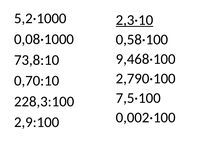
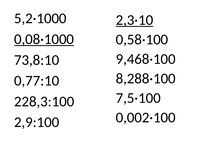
0,08·1000 underline: none -> present
2,790·100: 2,790·100 -> 8,288·100
0,70:10: 0,70:10 -> 0,77:10
